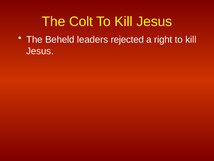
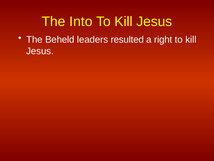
Colt: Colt -> Into
rejected: rejected -> resulted
